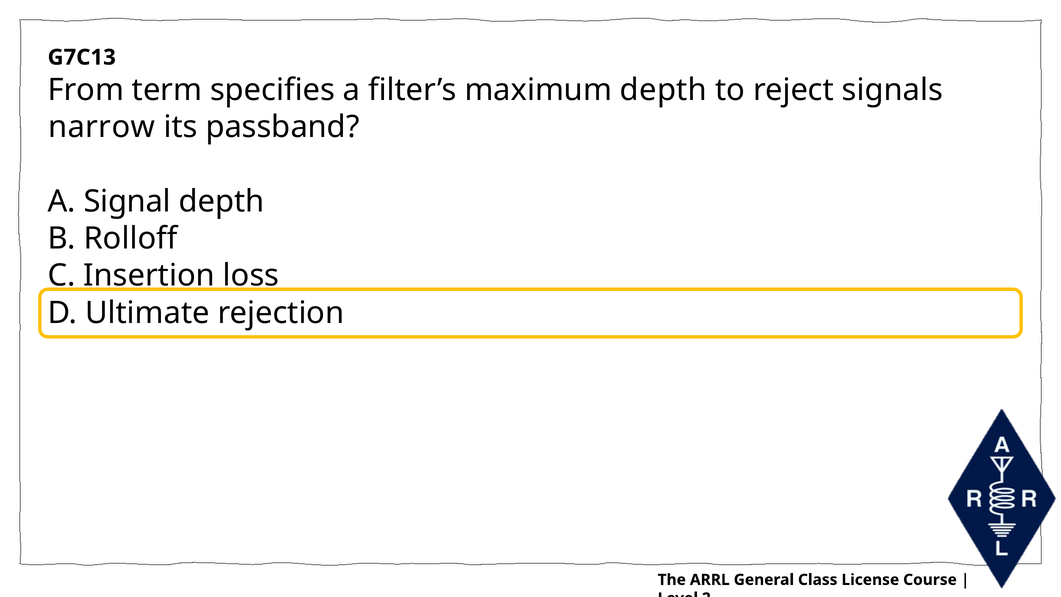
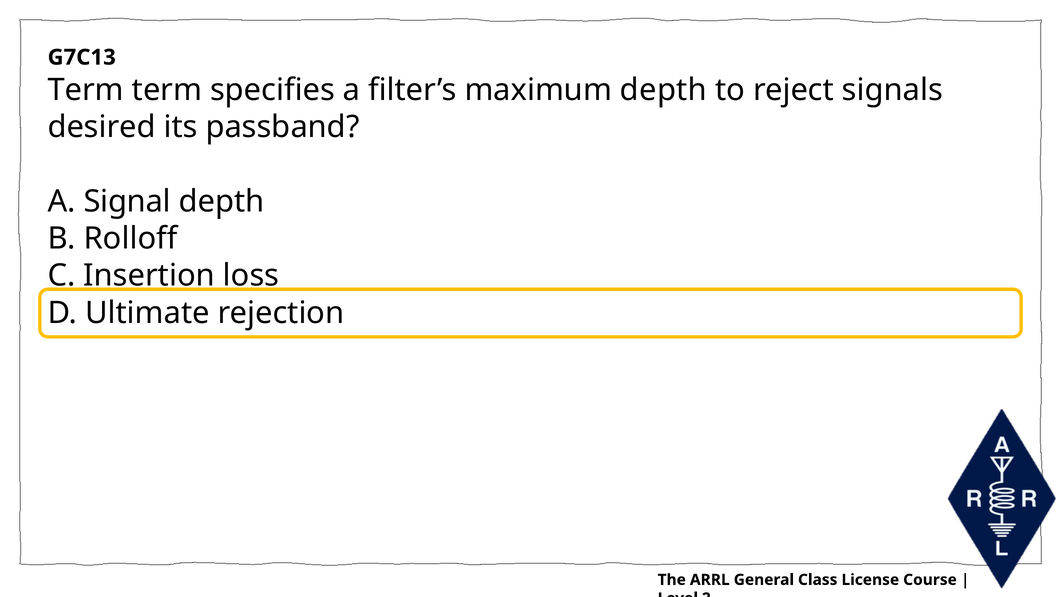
From at (86, 90): From -> Term
narrow: narrow -> desired
